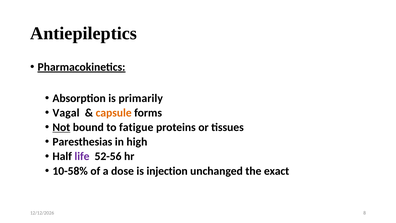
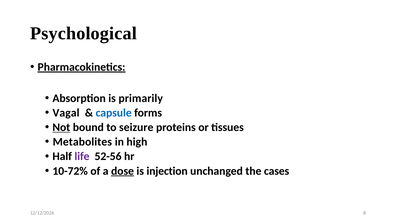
Antiepileptics: Antiepileptics -> Psychological
capsule colour: orange -> blue
fatigue: fatigue -> seizure
Paresthesias: Paresthesias -> Metabolites
10-58%: 10-58% -> 10-72%
dose underline: none -> present
exact: exact -> cases
